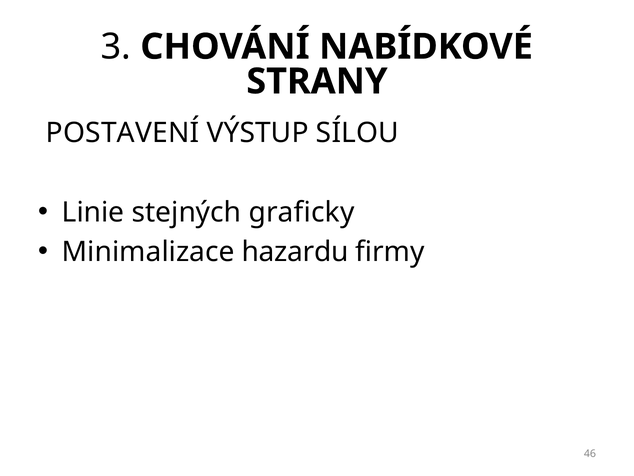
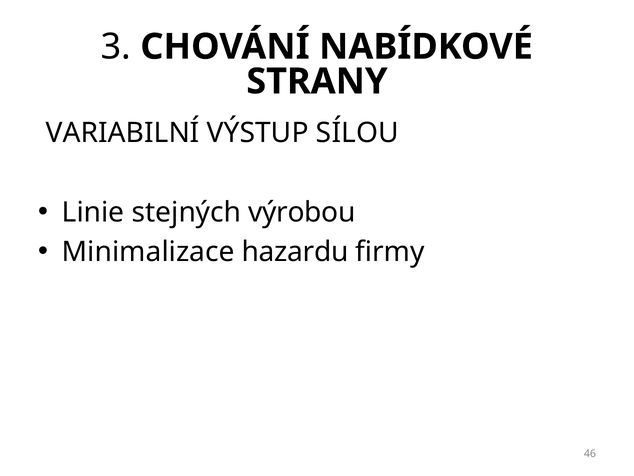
POSTAVENÍ: POSTAVENÍ -> VARIABILNÍ
graficky: graficky -> výrobou
